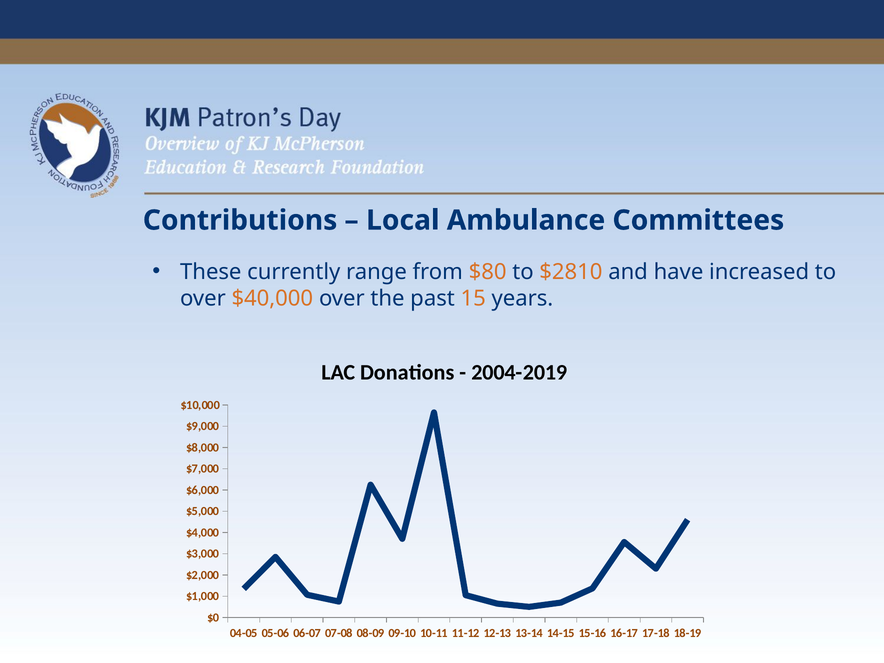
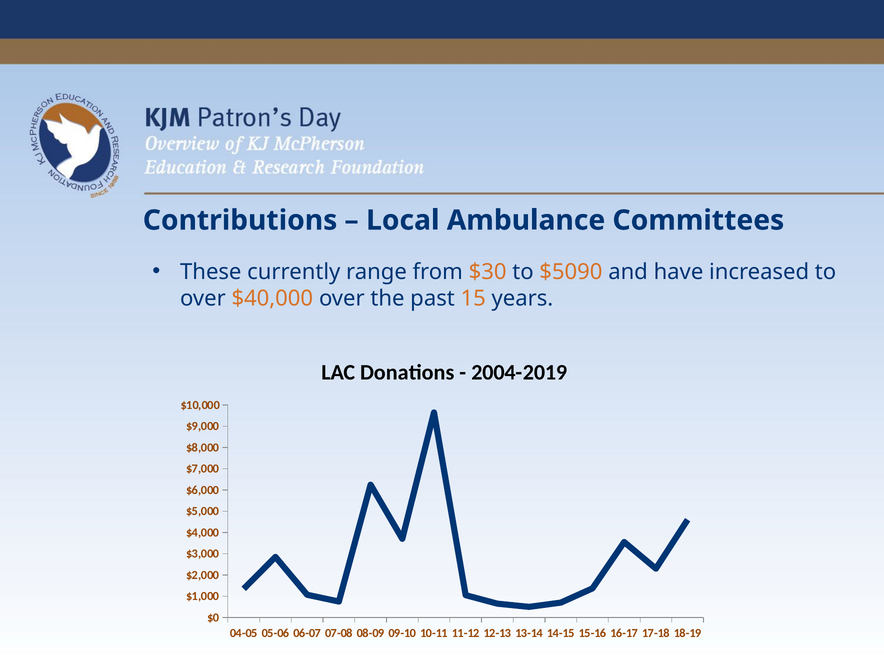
$80: $80 -> $30
$2810: $2810 -> $5090
